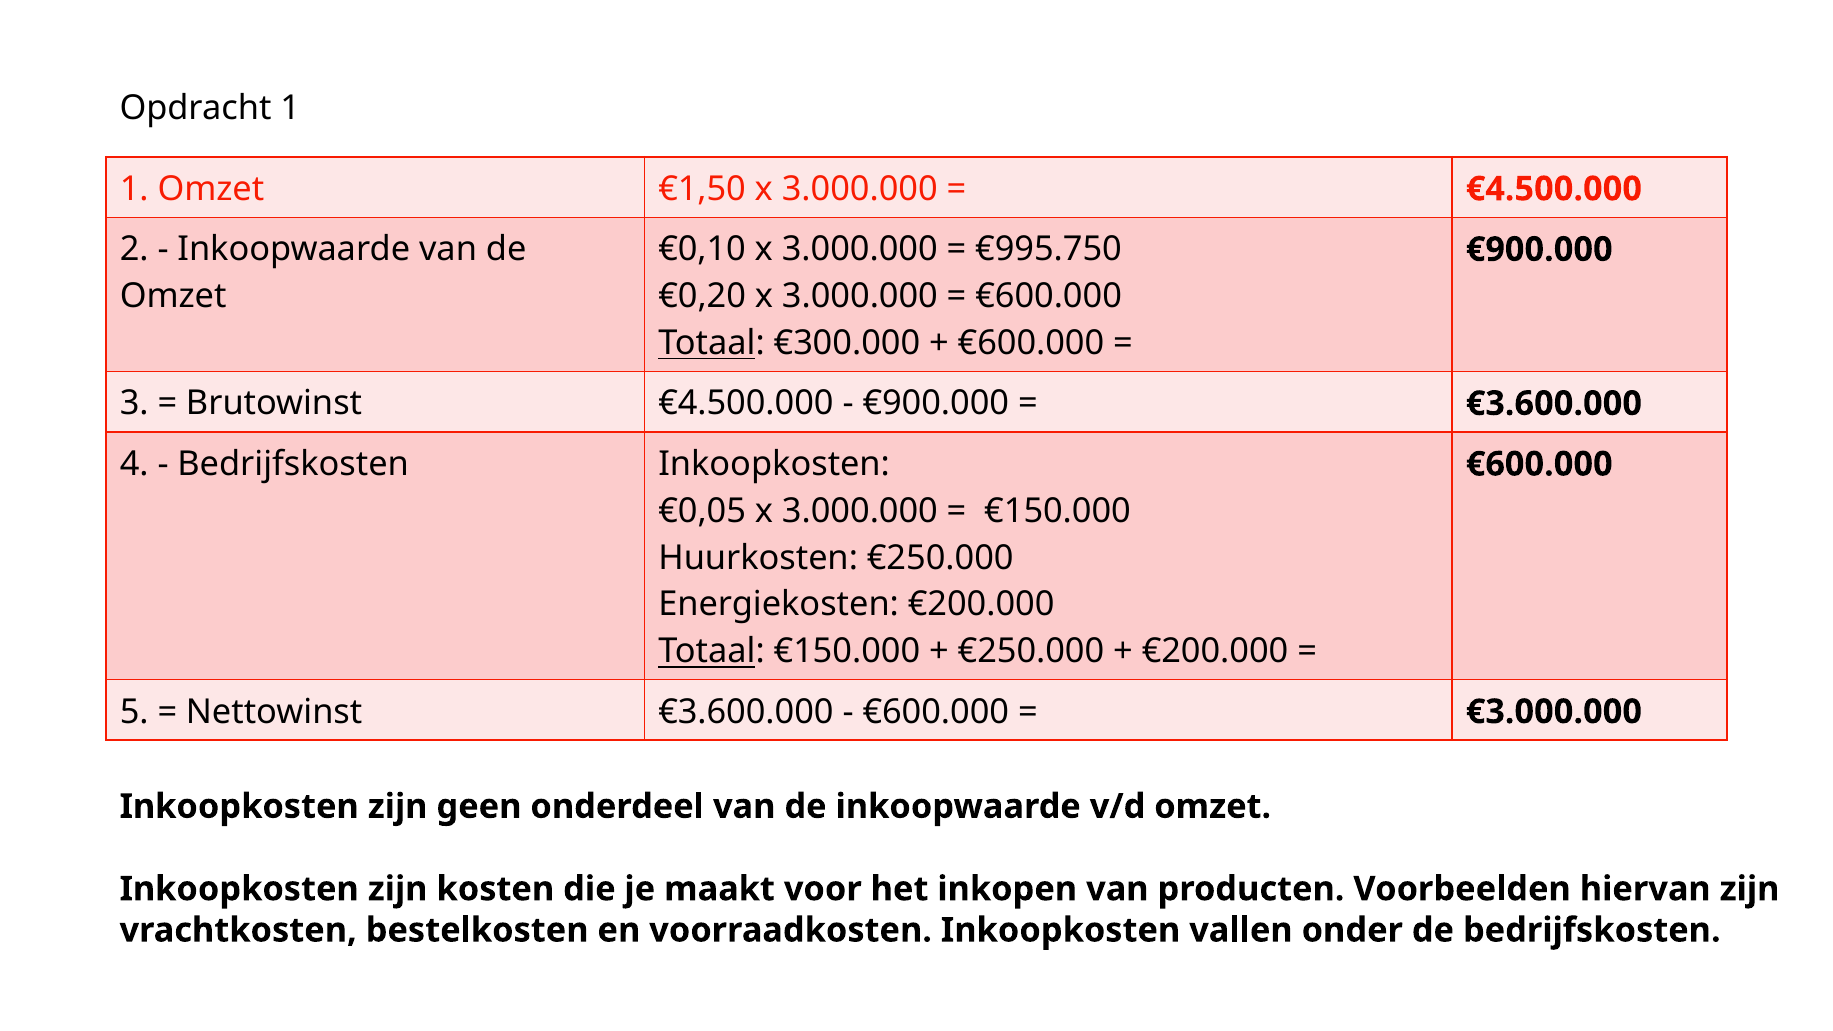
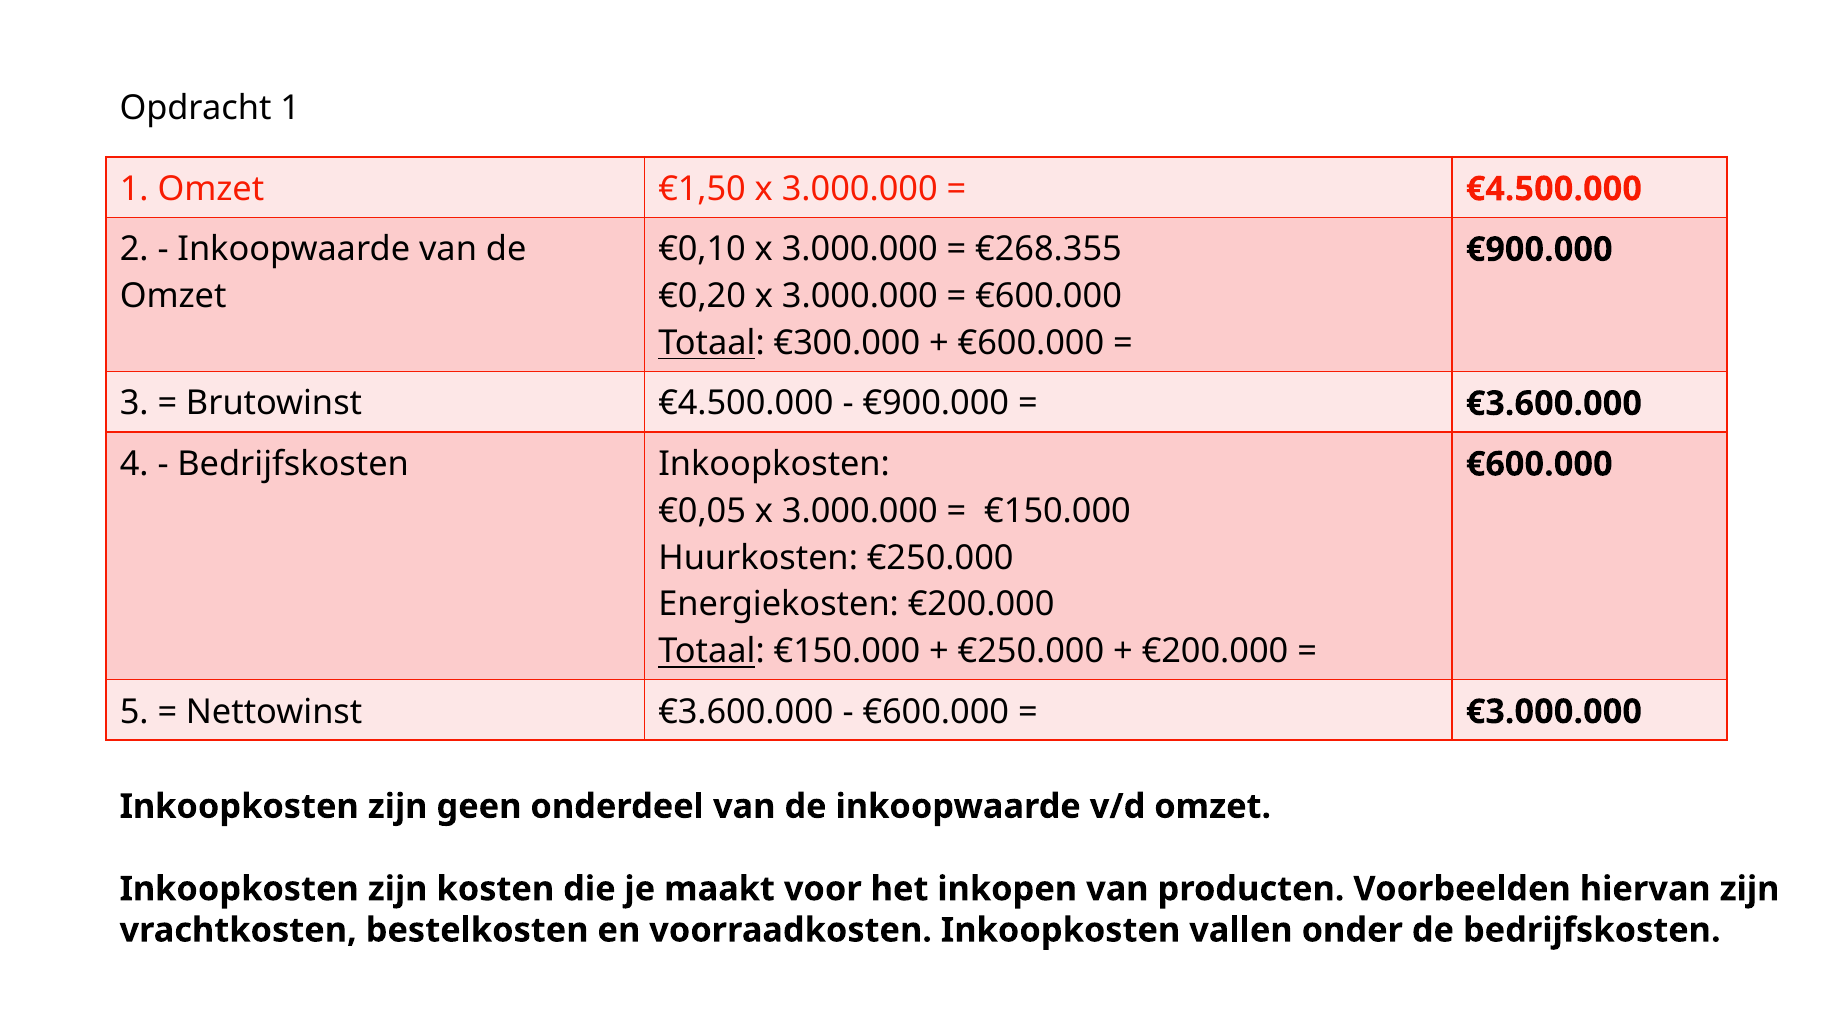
€995.750: €995.750 -> €268.355
